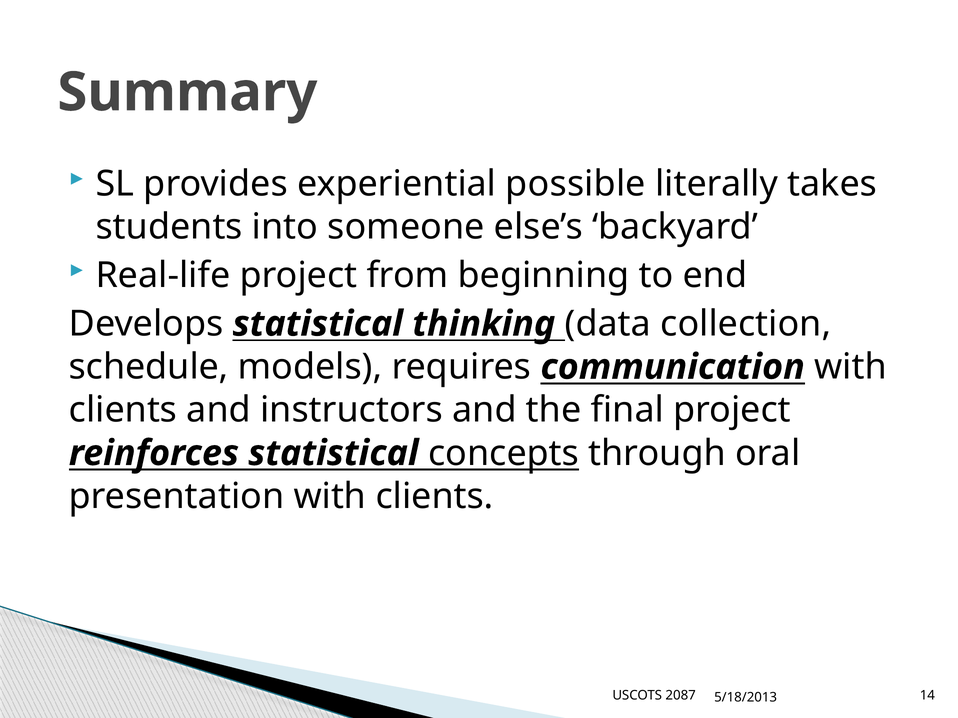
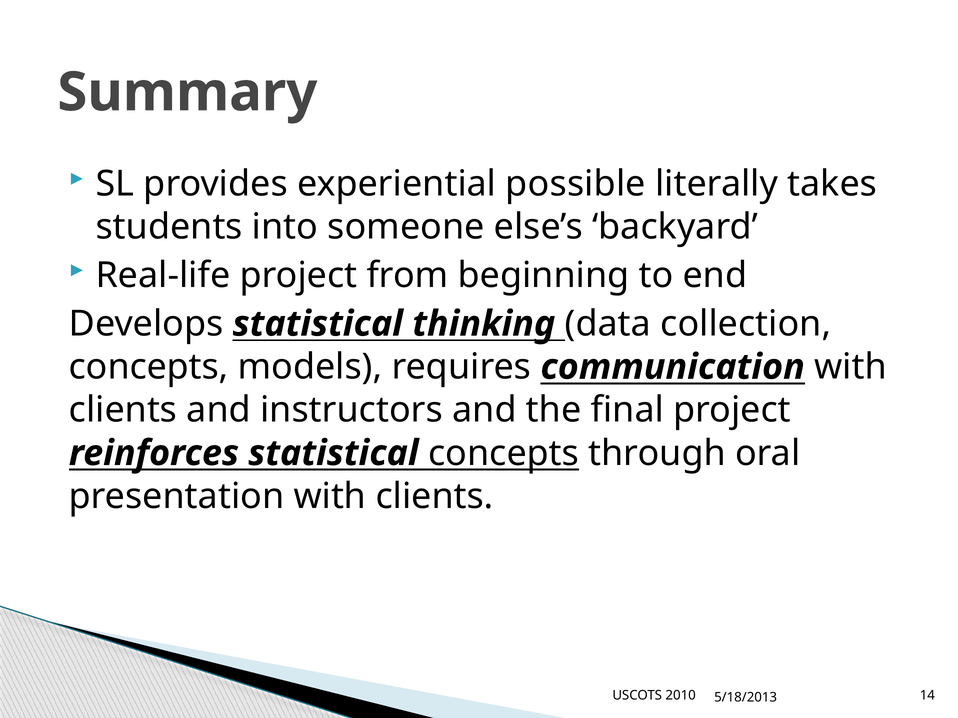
schedule at (149, 367): schedule -> concepts
2087: 2087 -> 2010
